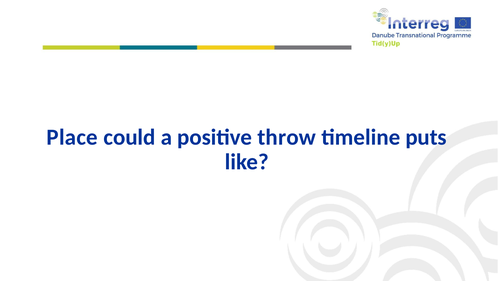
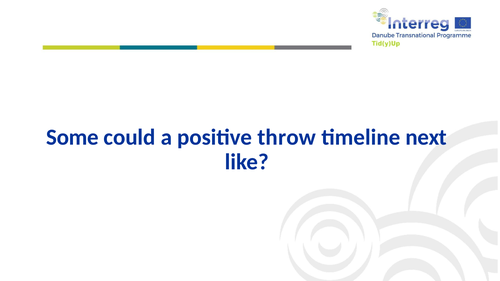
Place: Place -> Some
puts: puts -> next
